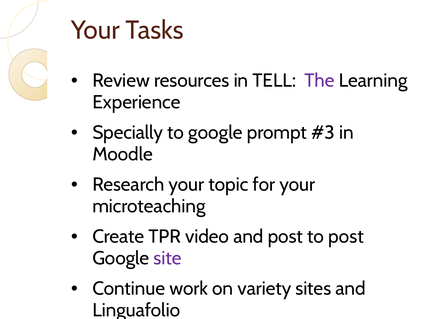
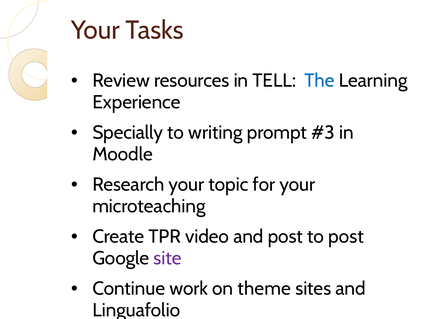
The colour: purple -> blue
to google: google -> writing
variety: variety -> theme
